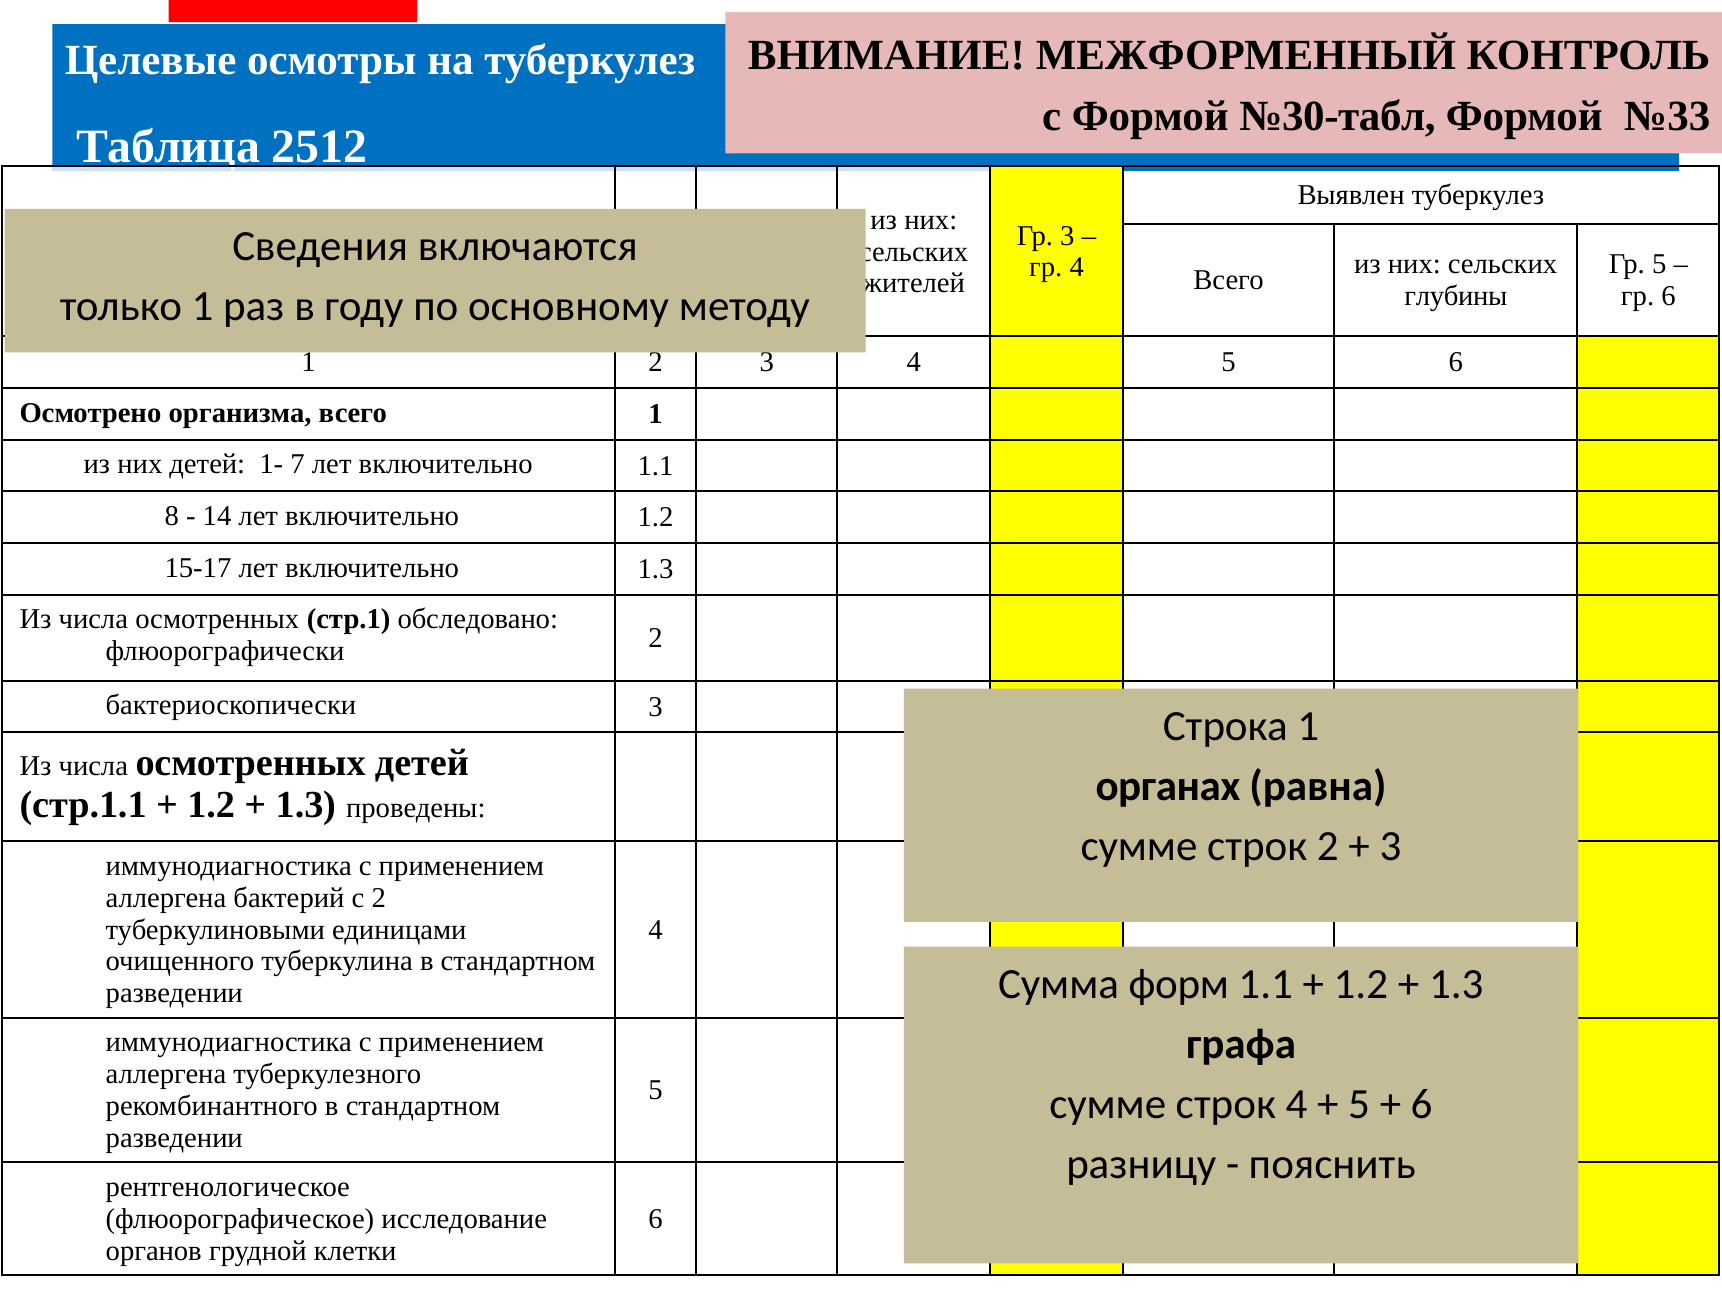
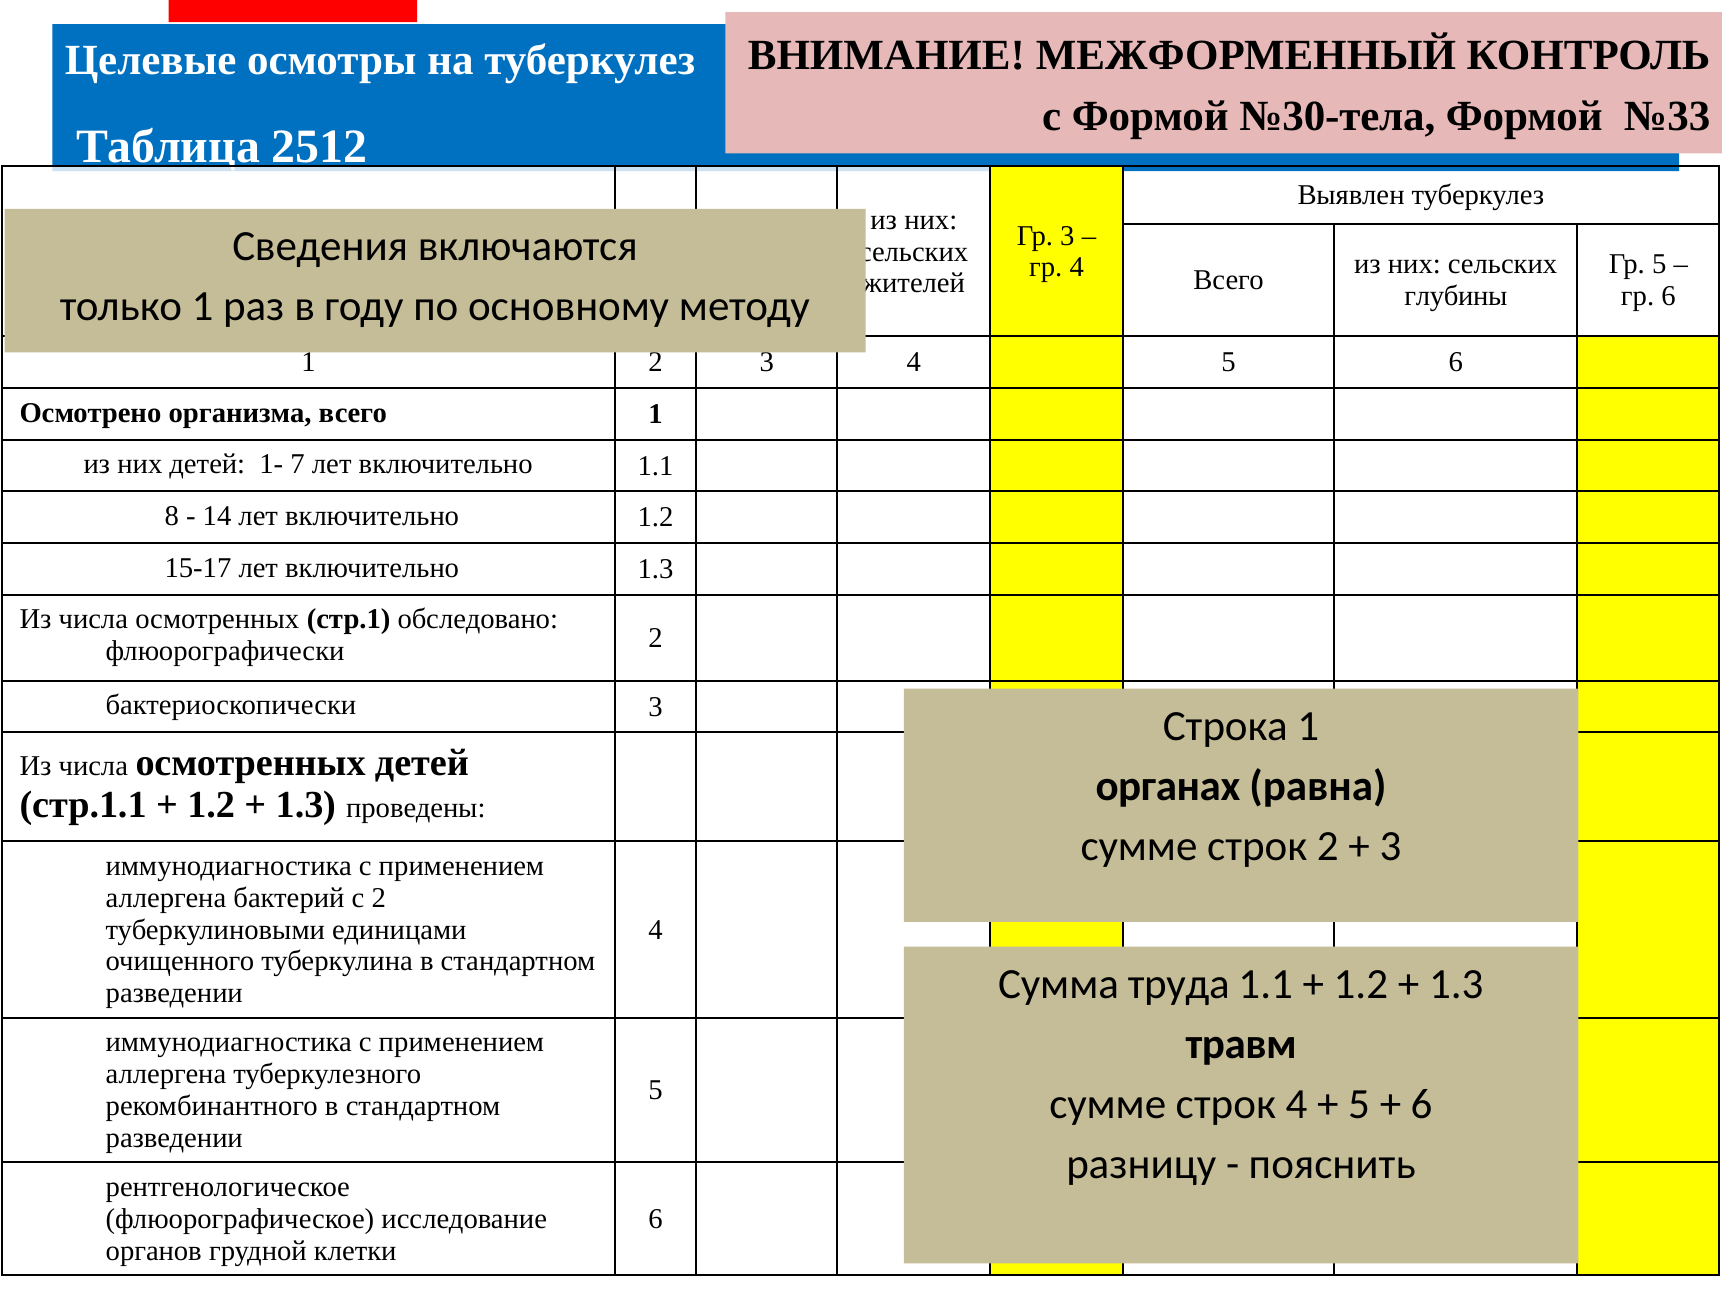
№30-табл: №30-табл -> №30-тела
форм: форм -> труда
графа: графа -> травм
